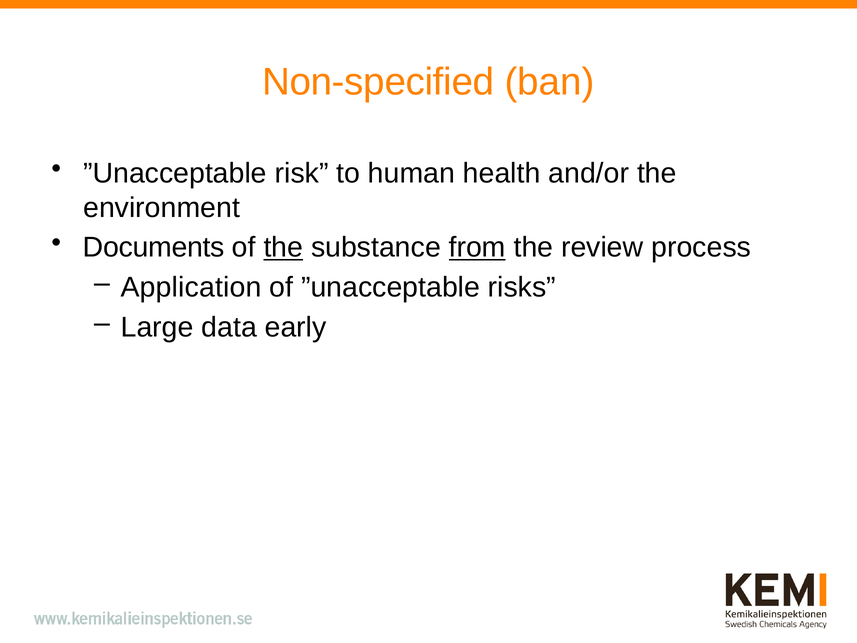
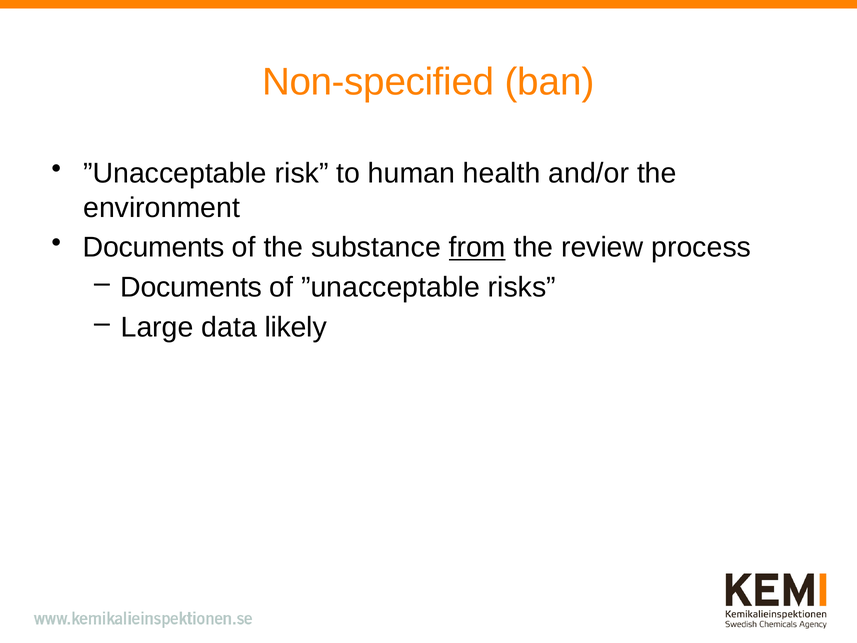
the at (283, 247) underline: present -> none
Application at (191, 287): Application -> Documents
early: early -> likely
